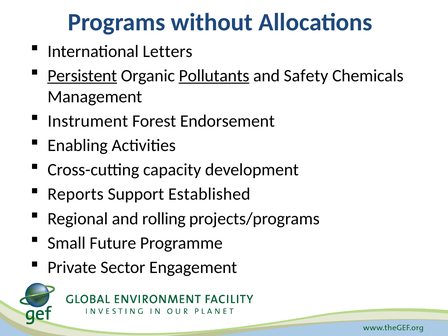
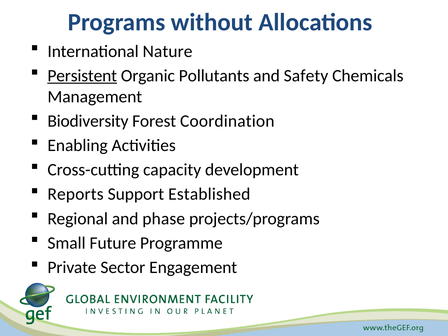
Letters: Letters -> Nature
Pollutants underline: present -> none
Instrument: Instrument -> Biodiversity
Endorsement: Endorsement -> Coordination
rolling: rolling -> phase
